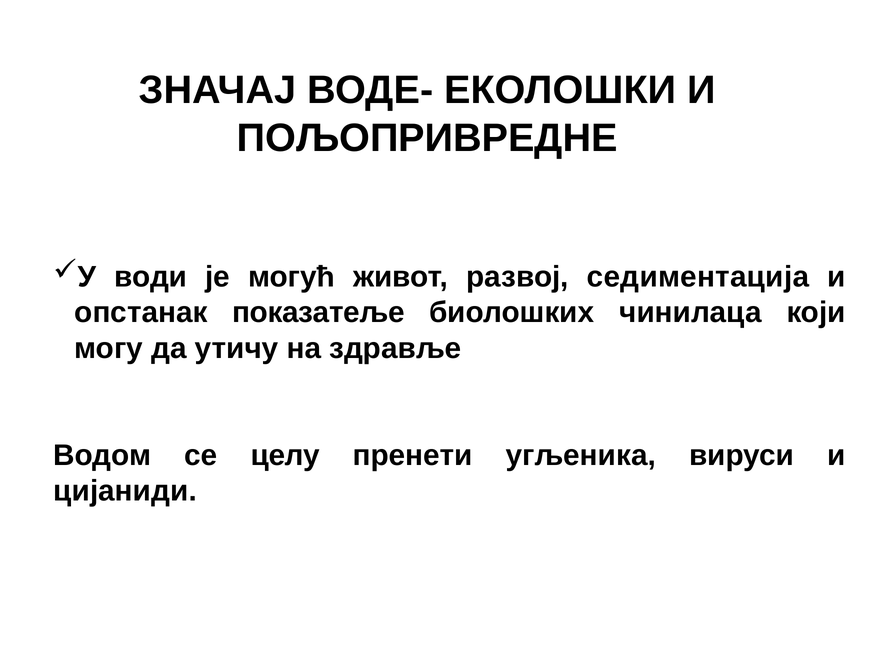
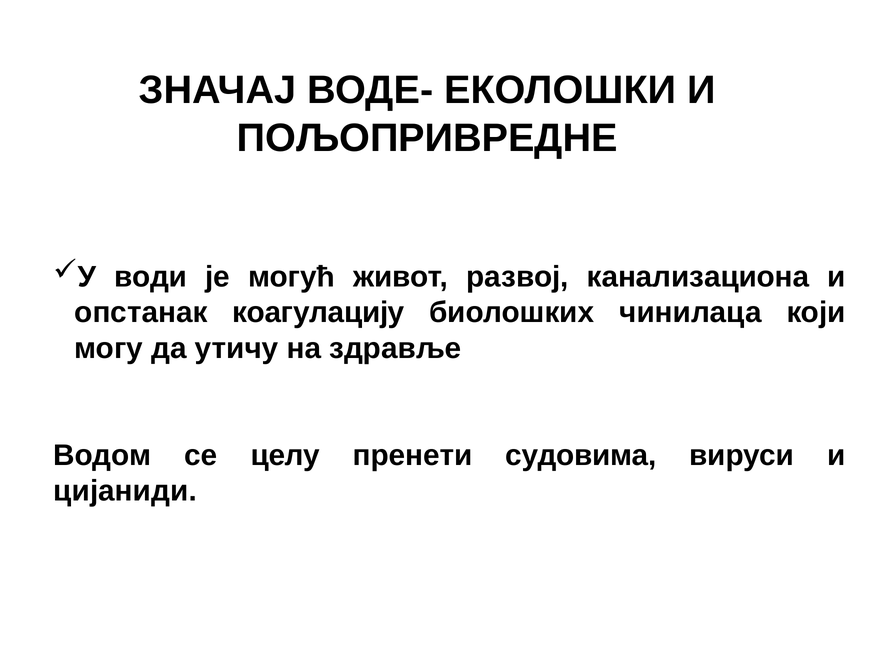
седиментација: седиментација -> канализациона
показатеље: показатеље -> коагулацију
угљеника: угљеника -> судовима
